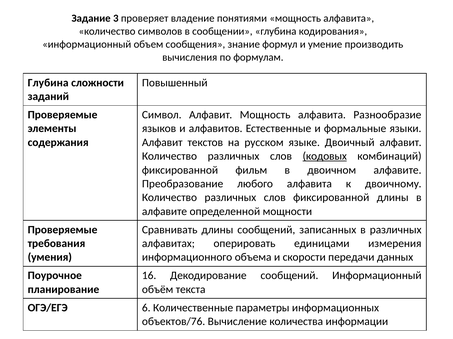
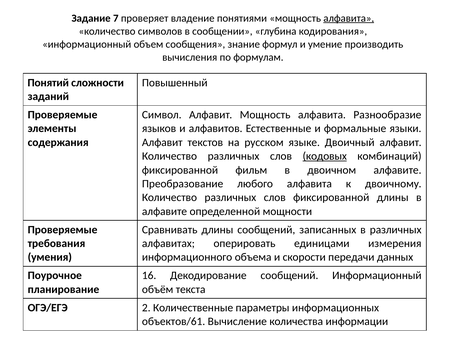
3: 3 -> 7
алфавита at (349, 18) underline: none -> present
Глубина at (48, 83): Глубина -> Понятий
6: 6 -> 2
объектов/76: объектов/76 -> объектов/61
